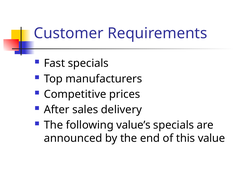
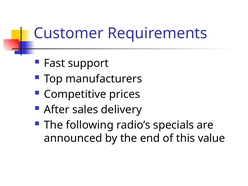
Fast specials: specials -> support
value’s: value’s -> radio’s
